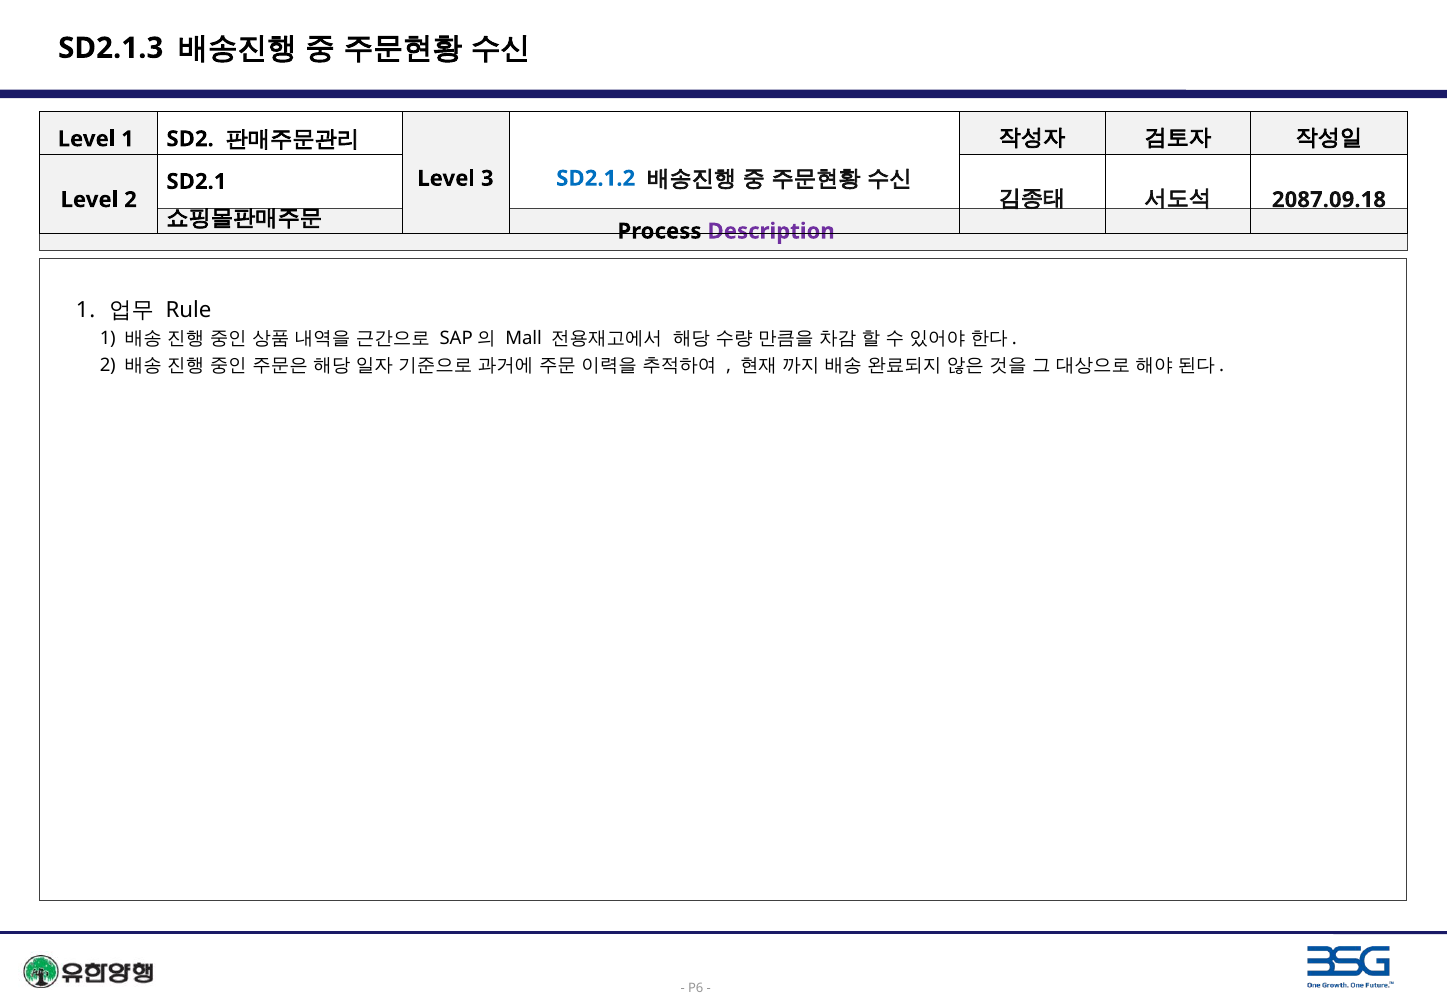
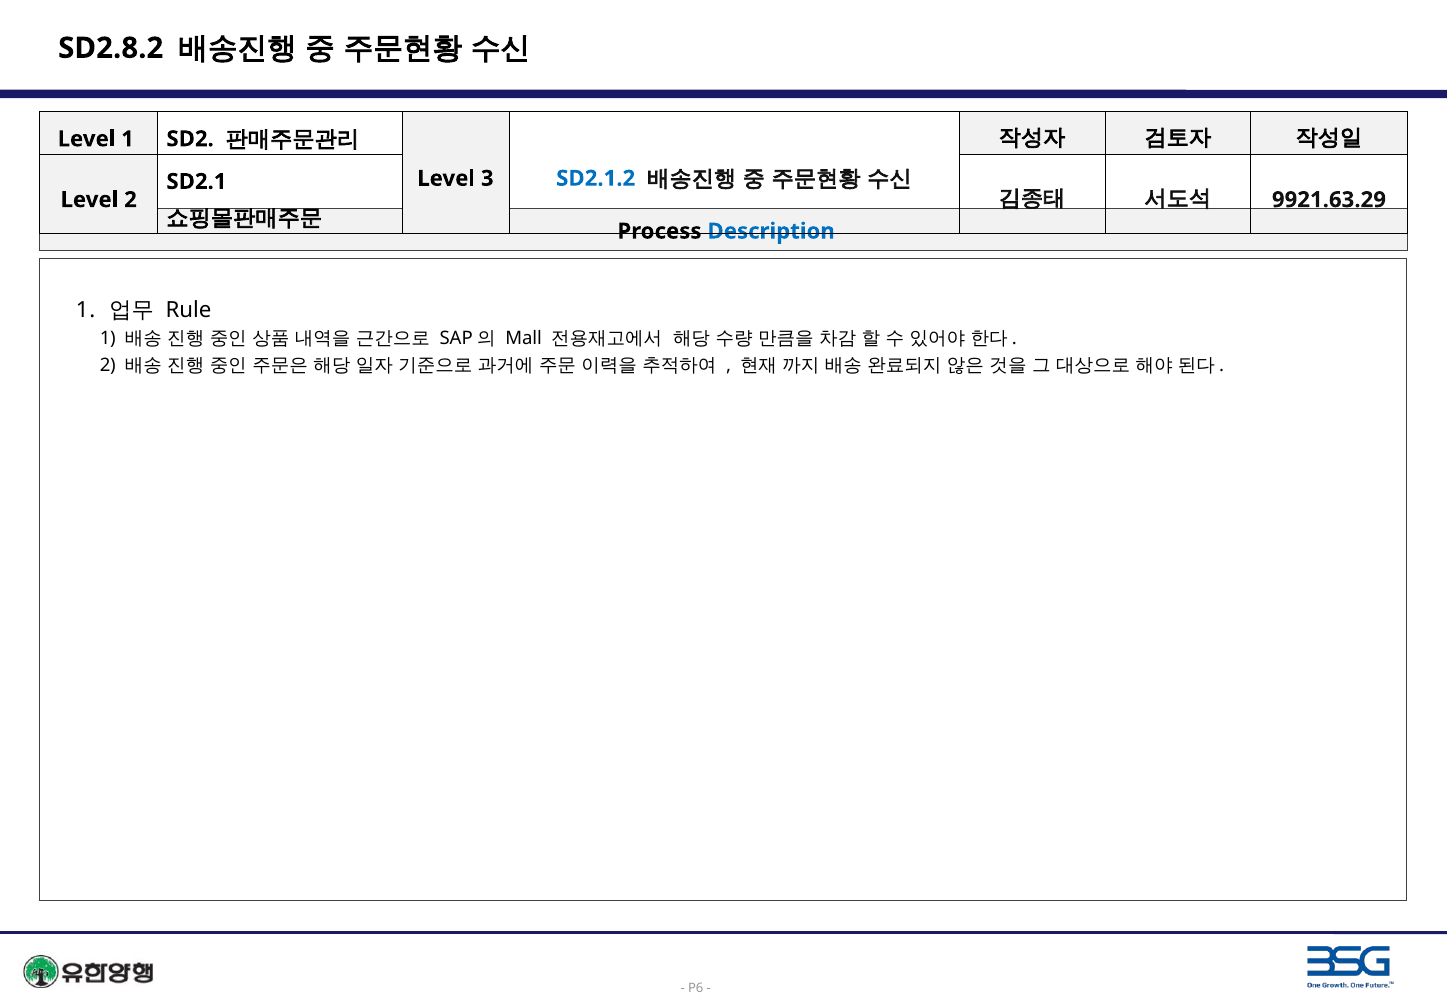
SD2.1.3: SD2.1.3 -> SD2.8.2
2087.09.18: 2087.09.18 -> 9921.63.29
Description colour: purple -> blue
